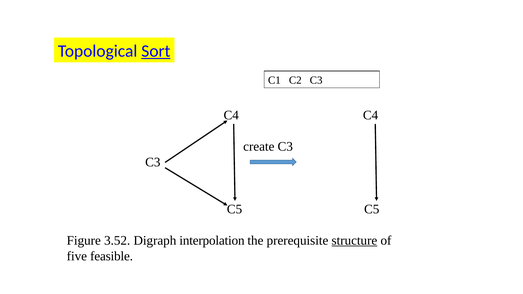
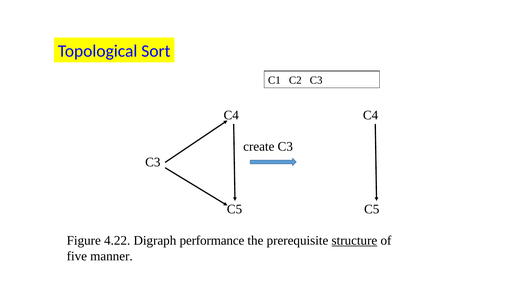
Sort underline: present -> none
3.52: 3.52 -> 4.22
interpolation: interpolation -> performance
feasible: feasible -> manner
